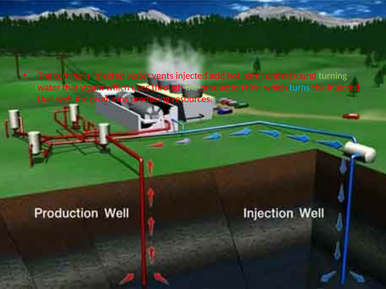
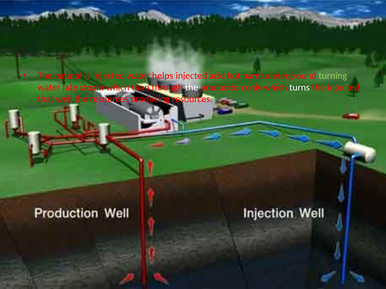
The turning: turning -> natural
vents: vents -> helps
water that: that -> late
uses: uses -> than
the at (192, 88) colour: light green -> white
first: first -> only
turns colour: light blue -> white
the producing: producing -> resources
